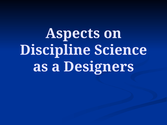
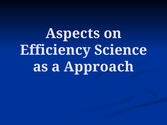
Discipline: Discipline -> Efficiency
Designers: Designers -> Approach
